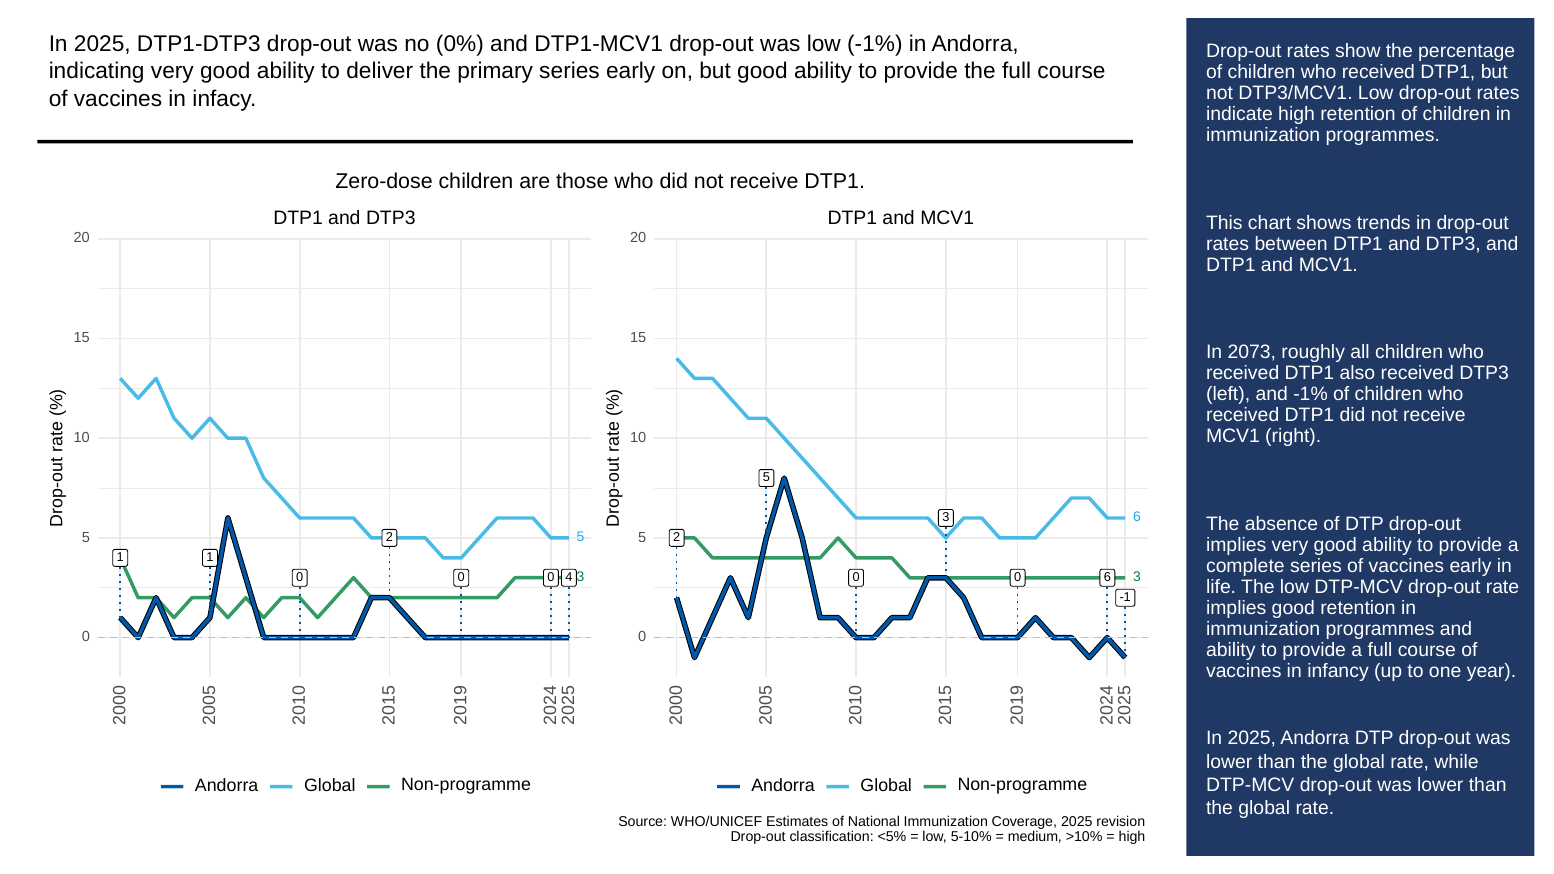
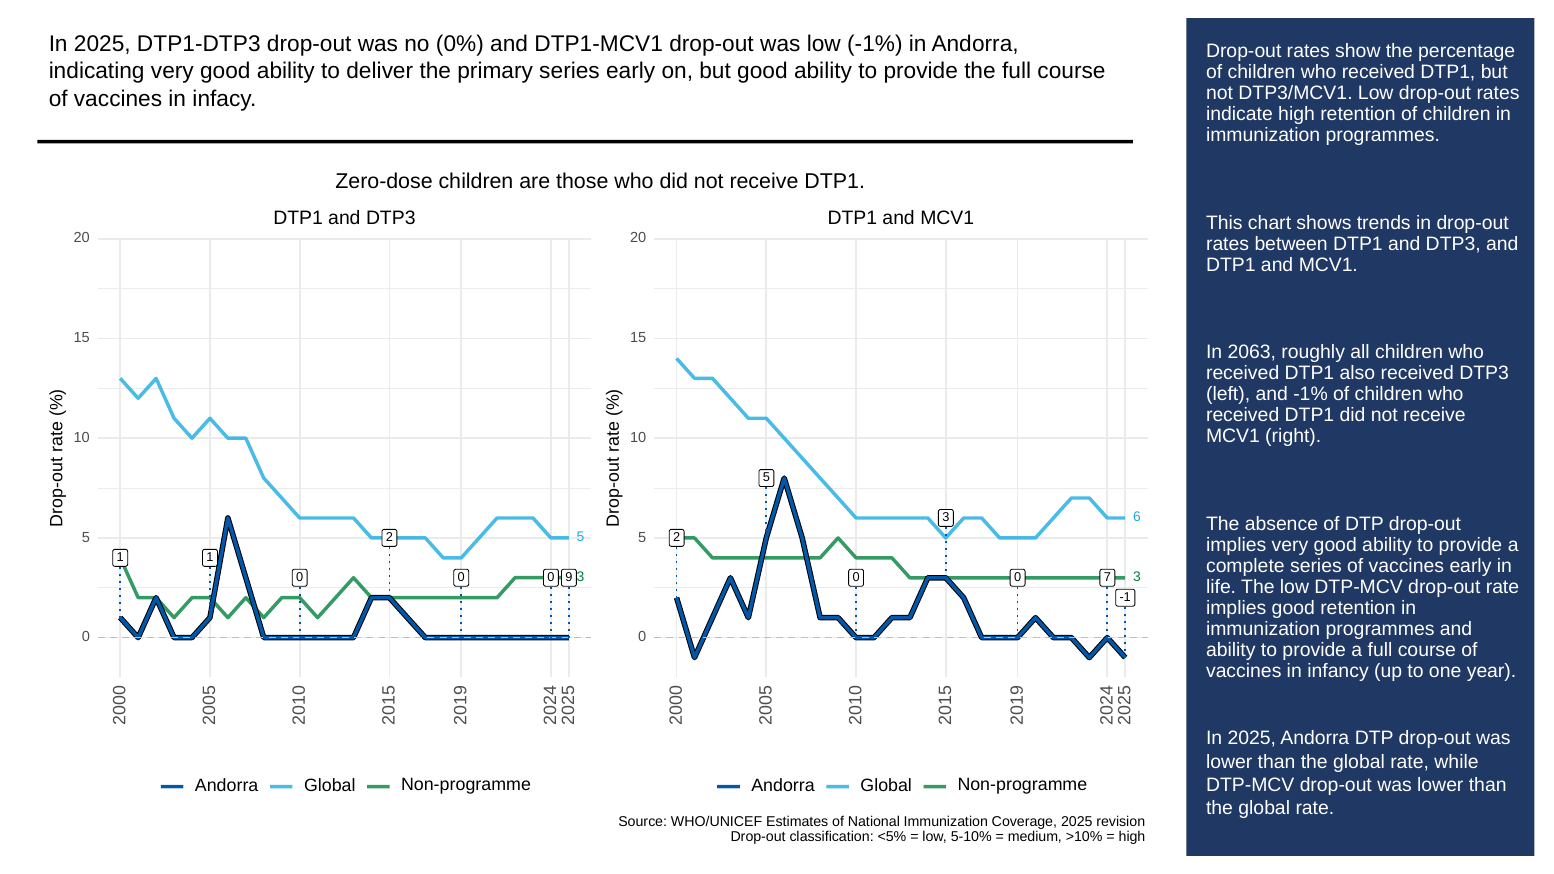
2073: 2073 -> 2063
0 4: 4 -> 9
0 6: 6 -> 7
